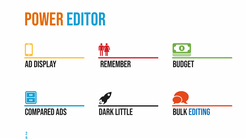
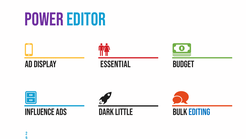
Power colour: orange -> purple
remember: remember -> essential
compared: compared -> influence
